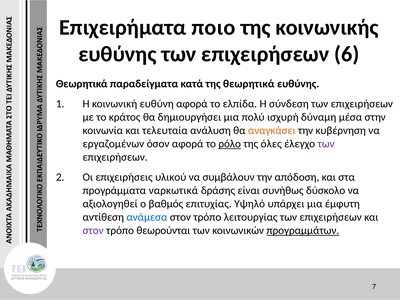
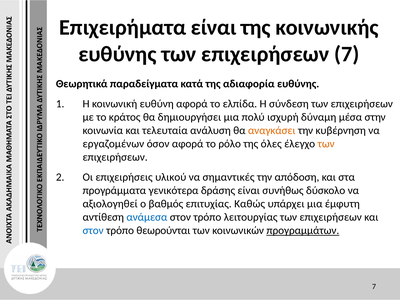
Επιχειρήματα ποιο: ποιο -> είναι
επιχειρήσεων 6: 6 -> 7
της θεωρητικά: θεωρητικά -> αδιαφορία
ρόλο underline: present -> none
των at (326, 144) colour: purple -> orange
συμβάλουν: συμβάλουν -> σημαντικές
ναρκωτικά: ναρκωτικά -> γενικότερα
Υψηλό: Υψηλό -> Καθώς
στον at (93, 231) colour: purple -> blue
